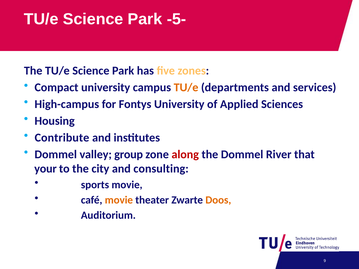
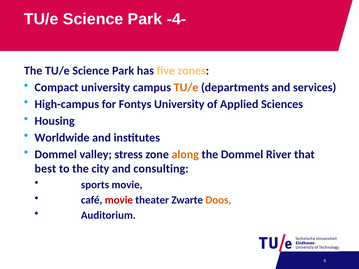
-5-: -5- -> -4-
Contribute: Contribute -> Worldwide
group: group -> stress
along colour: red -> orange
your: your -> best
movie at (119, 200) colour: orange -> red
